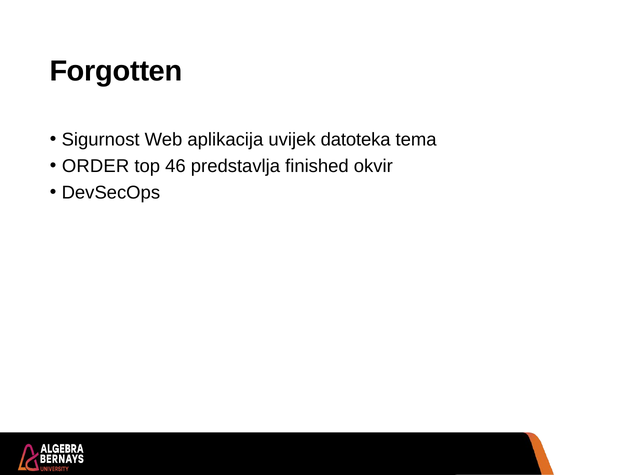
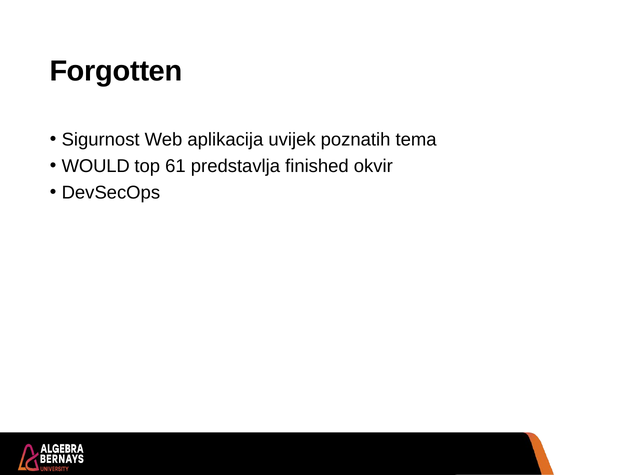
datoteka: datoteka -> poznatih
ORDER: ORDER -> WOULD
46: 46 -> 61
